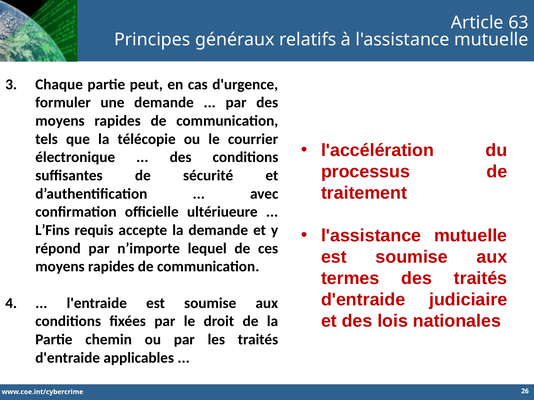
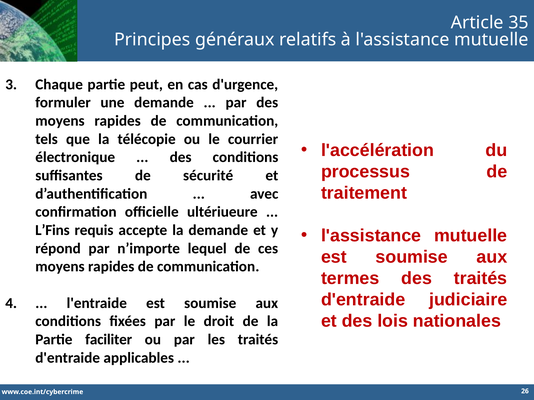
63: 63 -> 35
chemin: chemin -> faciliter
